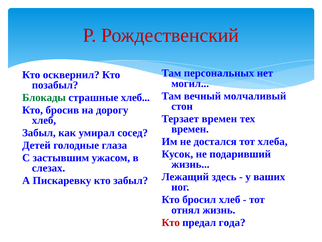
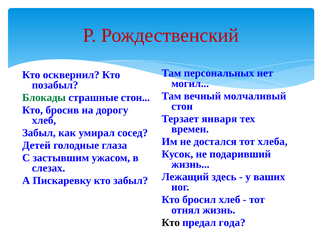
страшные хлеб: хлеб -> стон
Терзает времен: времен -> января
Кто at (171, 222) colour: red -> black
